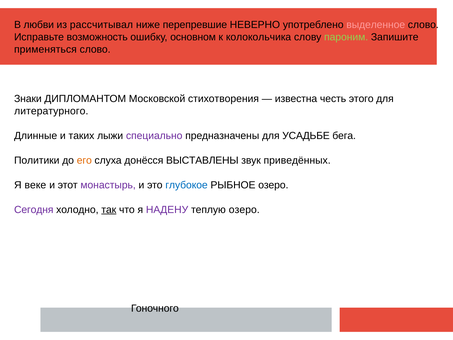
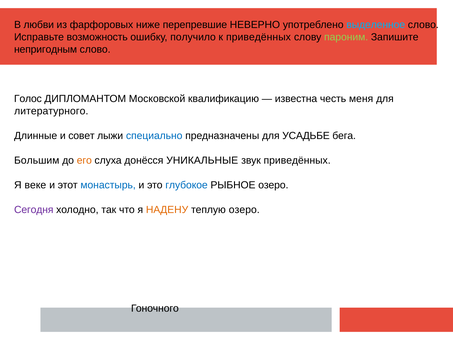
рассчитывал: рассчитывал -> фарфоровых
выделенное colour: pink -> light blue
основном: основном -> получило
к колокольчика: колокольчика -> приведённых
применяться: применяться -> непригодным
Знаки: Знаки -> Голос
стихотворения: стихотворения -> квалификацию
этого: этого -> меня
таких: таких -> совет
специально colour: purple -> blue
Политики: Политики -> Большим
ВЫСТАВЛЕНЫ: ВЫСТАВЛЕНЫ -> УНИКАЛЬНЫЕ
монастырь colour: purple -> blue
так underline: present -> none
НАДЕНУ colour: purple -> orange
